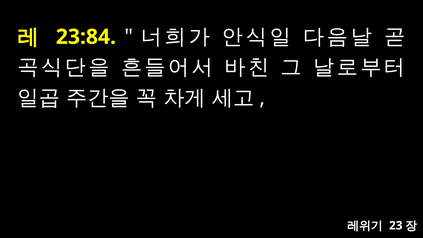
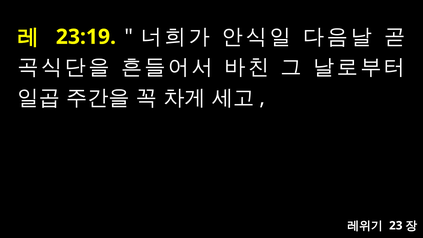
23:84: 23:84 -> 23:19
